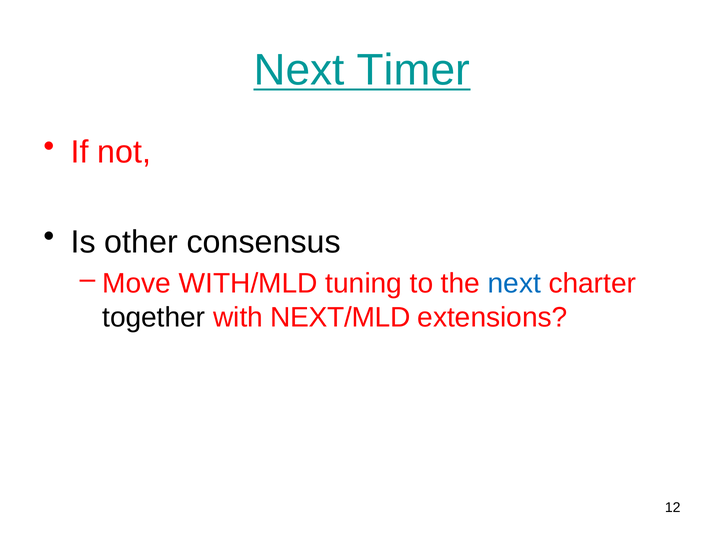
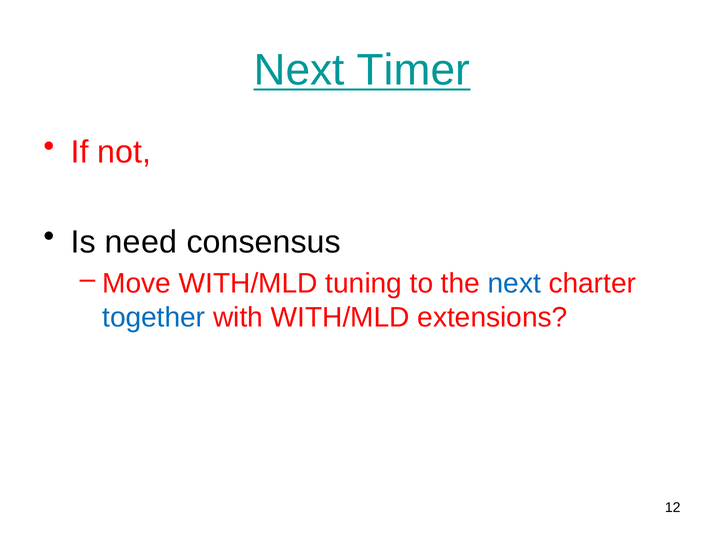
other: other -> need
together colour: black -> blue
with NEXT/MLD: NEXT/MLD -> WITH/MLD
